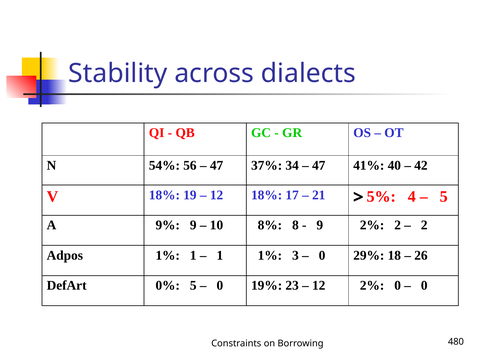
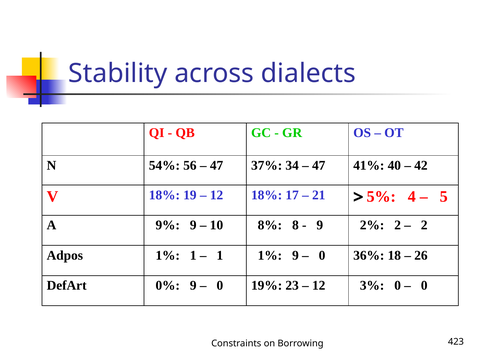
1% 3: 3 -> 9
29%: 29% -> 36%
0% 5: 5 -> 9
12 2%: 2% -> 3%
480: 480 -> 423
